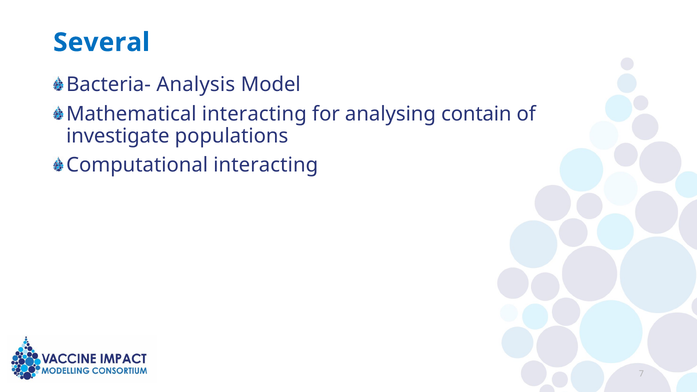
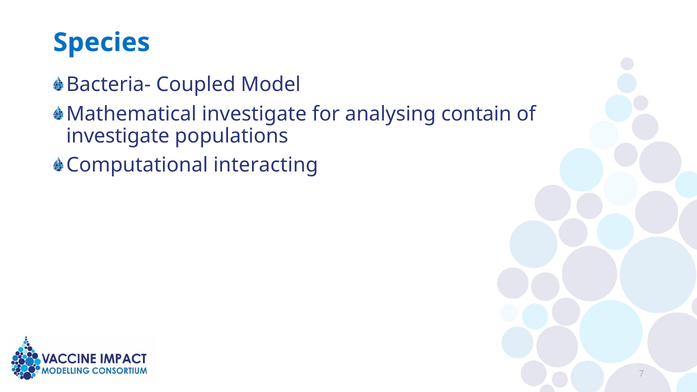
Several: Several -> Species
Analysis: Analysis -> Coupled
Mathematical interacting: interacting -> investigate
